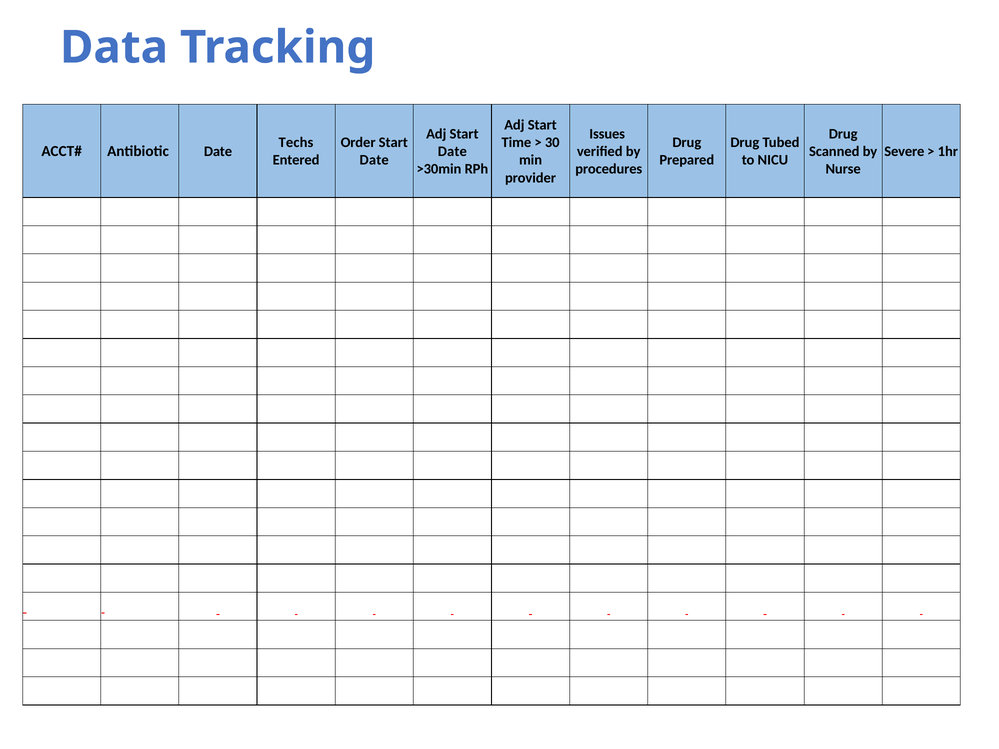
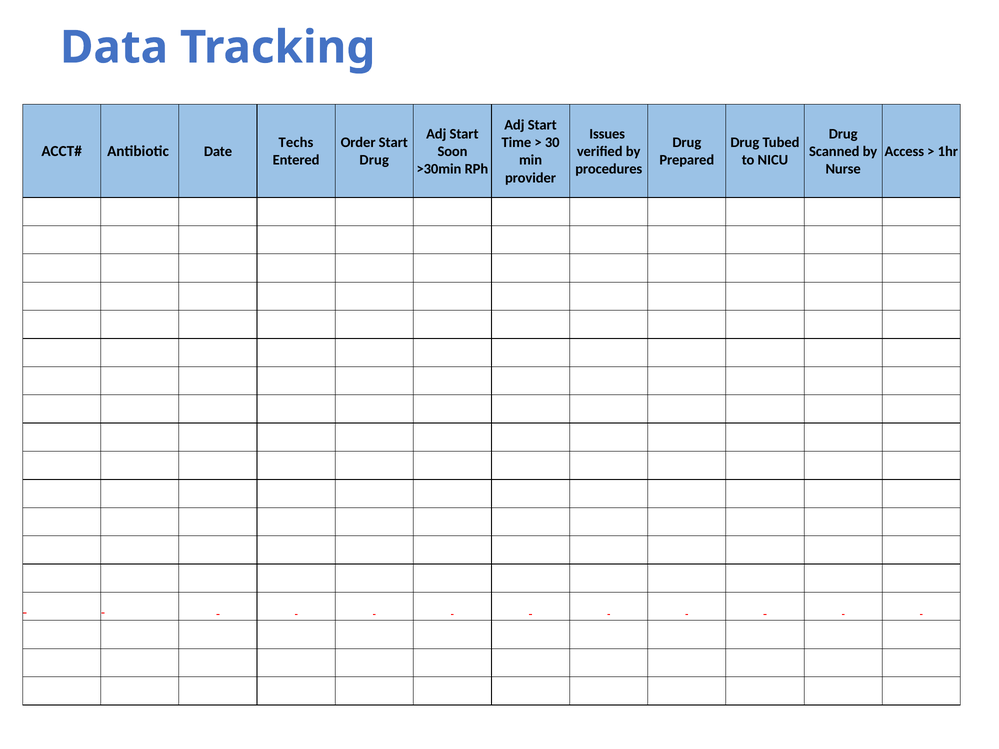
Date at (452, 151): Date -> Soon
Severe: Severe -> Access
Date at (374, 160): Date -> Drug
